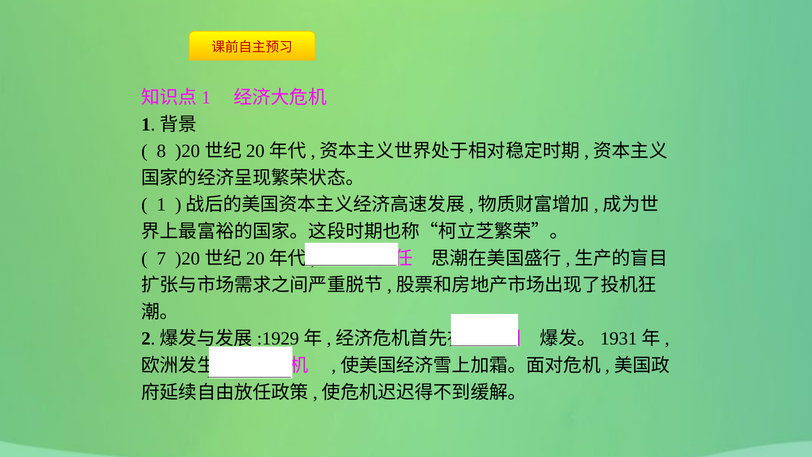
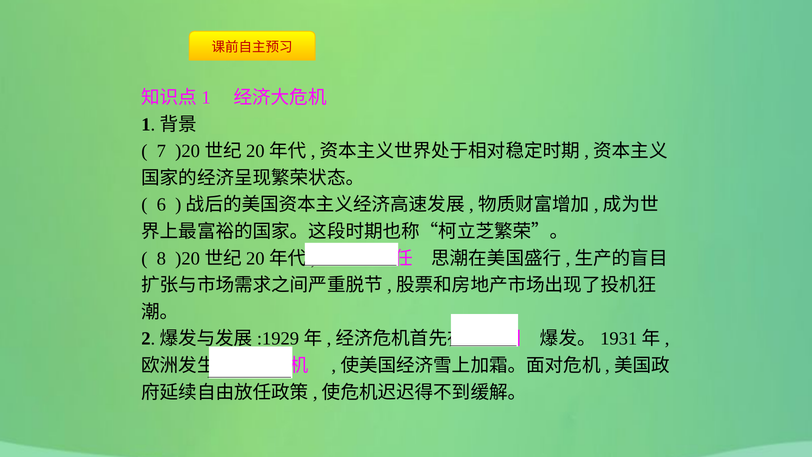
8: 8 -> 7
1: 1 -> 6
7: 7 -> 8
